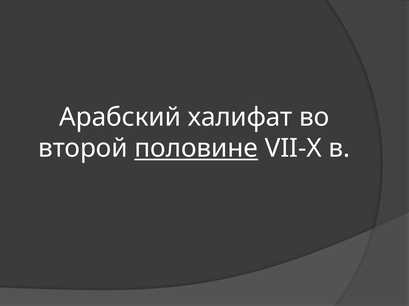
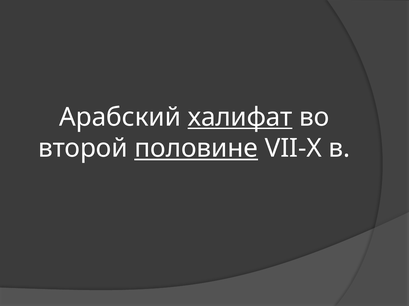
халифат underline: none -> present
